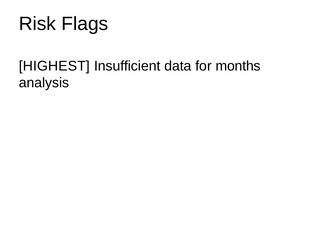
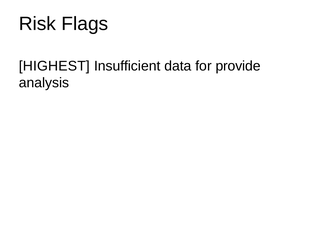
months: months -> provide
